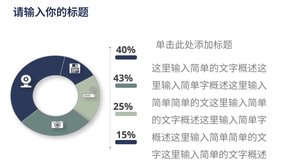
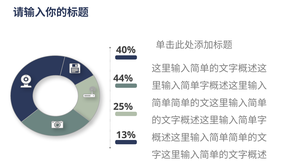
43%: 43% -> 44%
15%: 15% -> 13%
